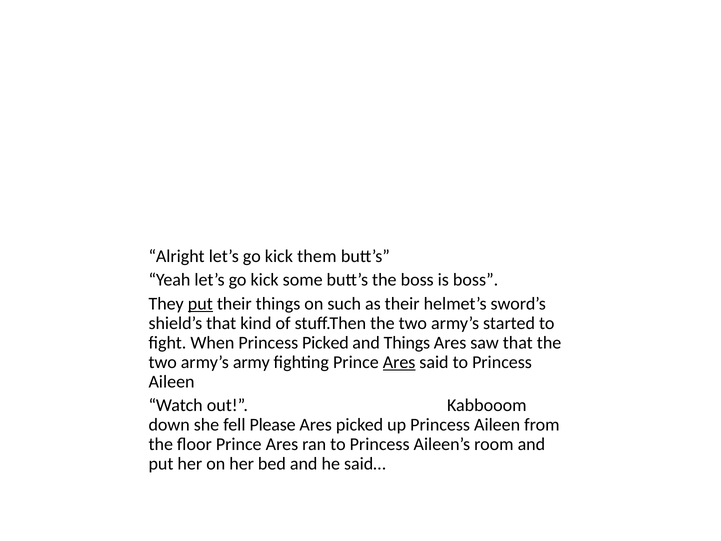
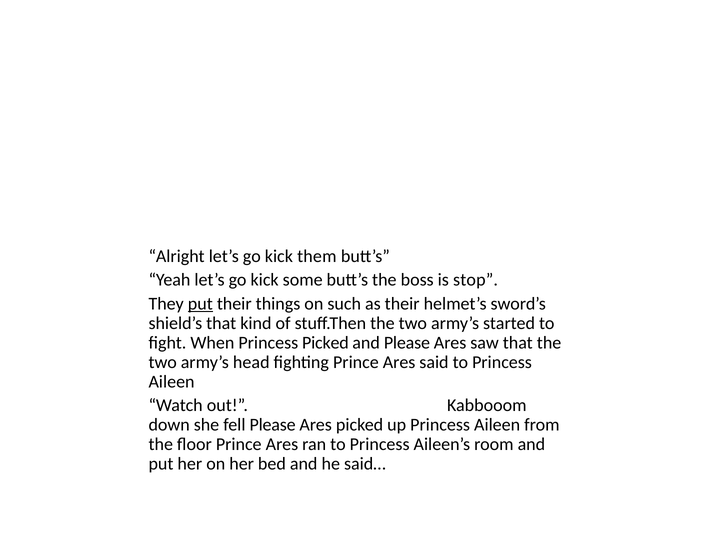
is boss: boss -> stop
and Things: Things -> Please
army: army -> head
Ares at (399, 362) underline: present -> none
